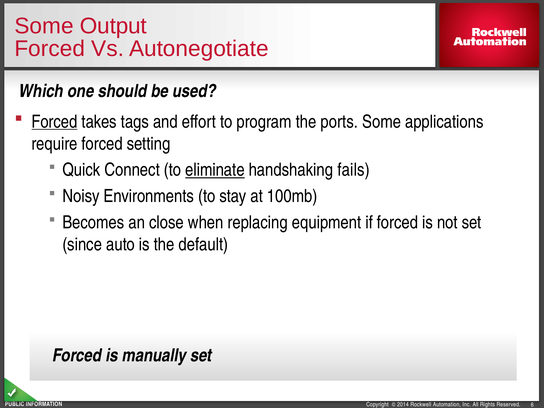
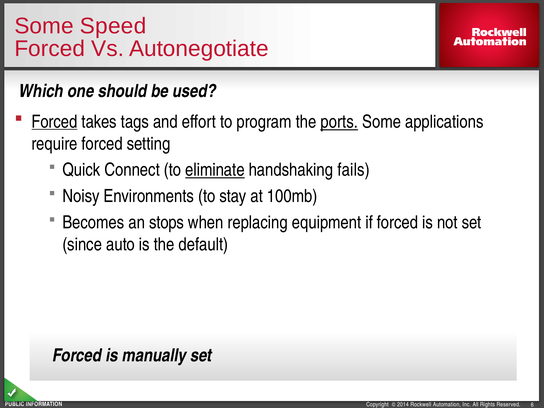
Output: Output -> Speed
ports underline: none -> present
close: close -> stops
